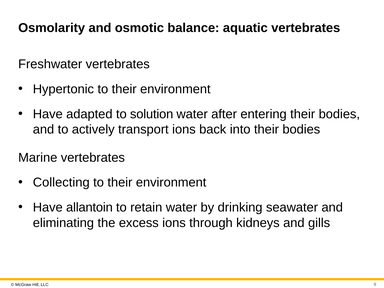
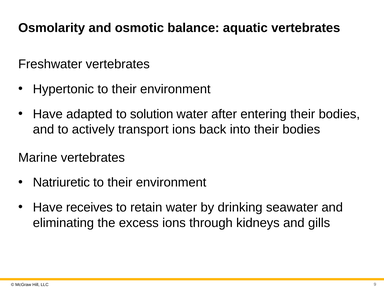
Collecting: Collecting -> Natriuretic
allantoin: allantoin -> receives
